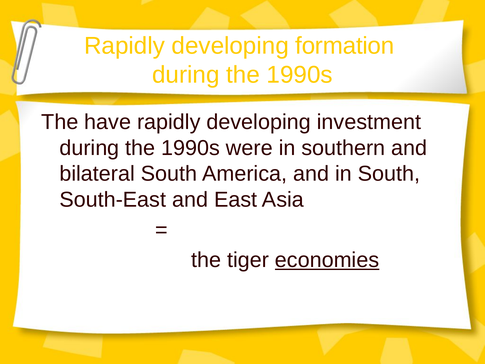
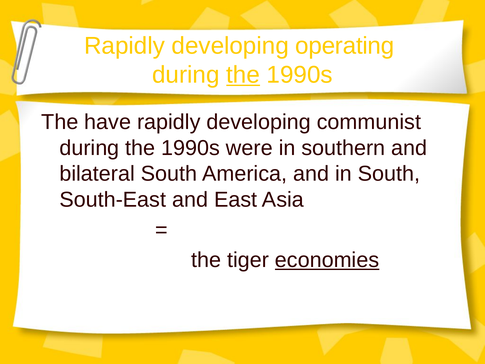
formation: formation -> operating
the at (243, 75) underline: none -> present
investment: investment -> communist
